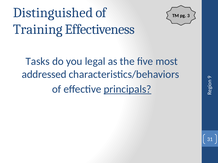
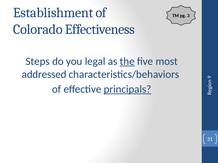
Distinguished: Distinguished -> Establishment
Training: Training -> Colorado
Tasks: Tasks -> Steps
the underline: none -> present
